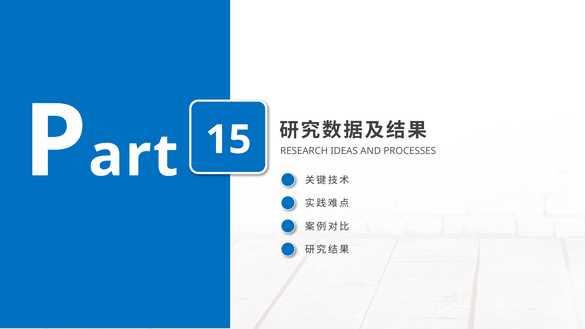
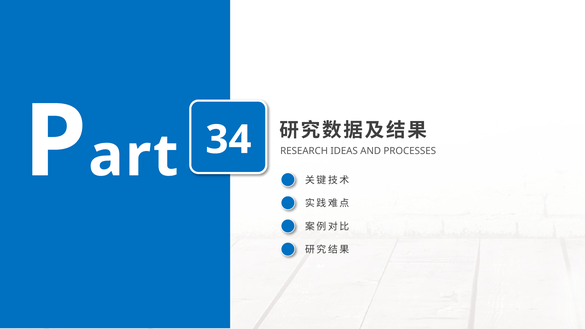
15: 15 -> 34
